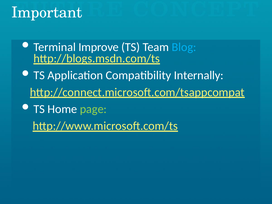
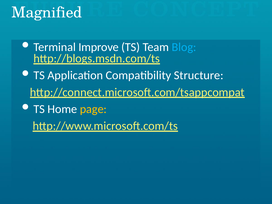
Important: Important -> Magnified
Internally: Internally -> Structure
page colour: light green -> yellow
